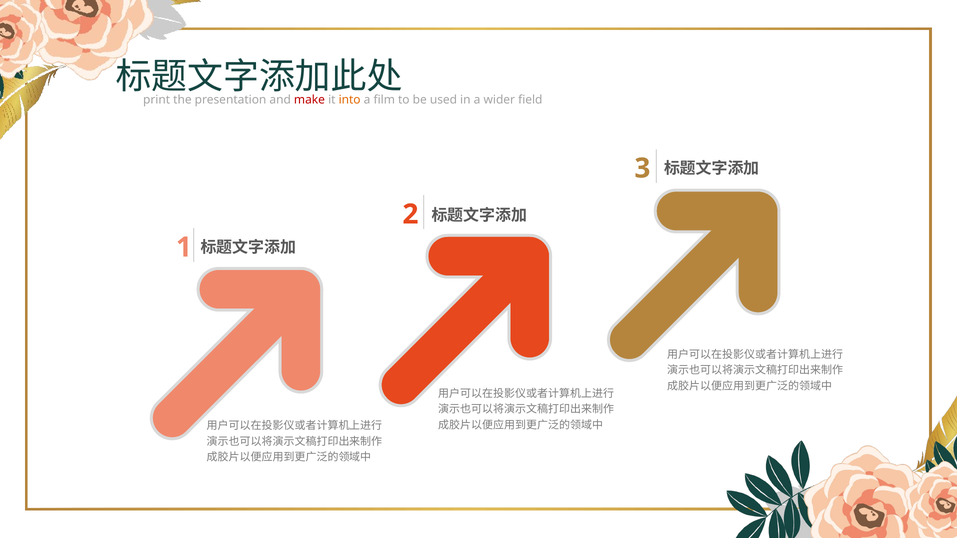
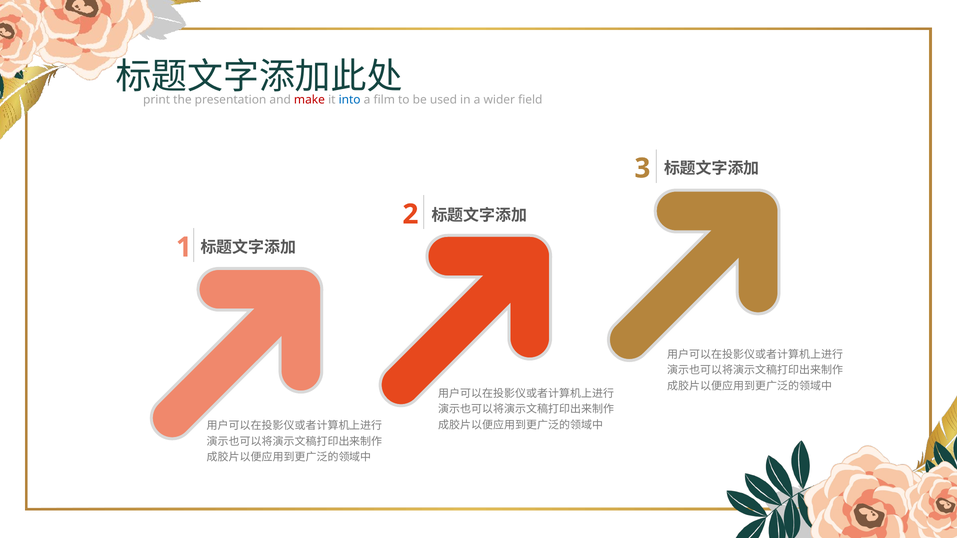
into colour: orange -> blue
